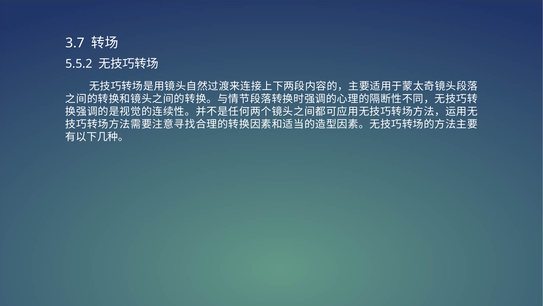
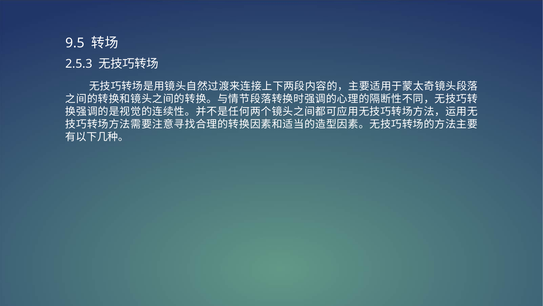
3.7: 3.7 -> 9.5
5.5.2: 5.5.2 -> 2.5.3
